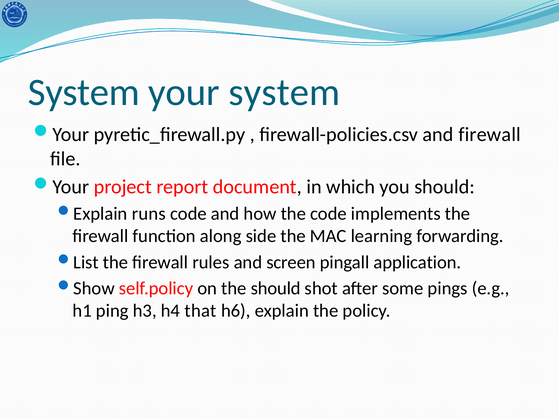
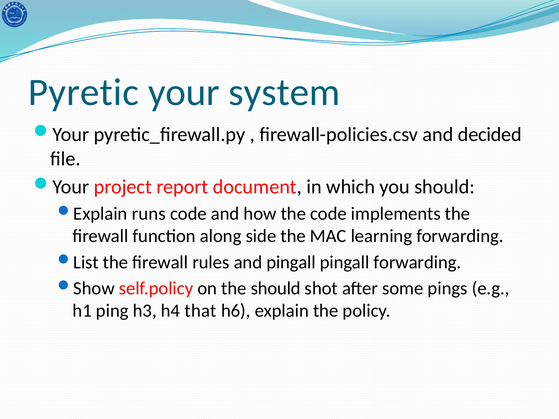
System at (84, 92): System -> Pyretic
and firewall: firewall -> decided
and screen: screen -> pingall
pingall application: application -> forwarding
